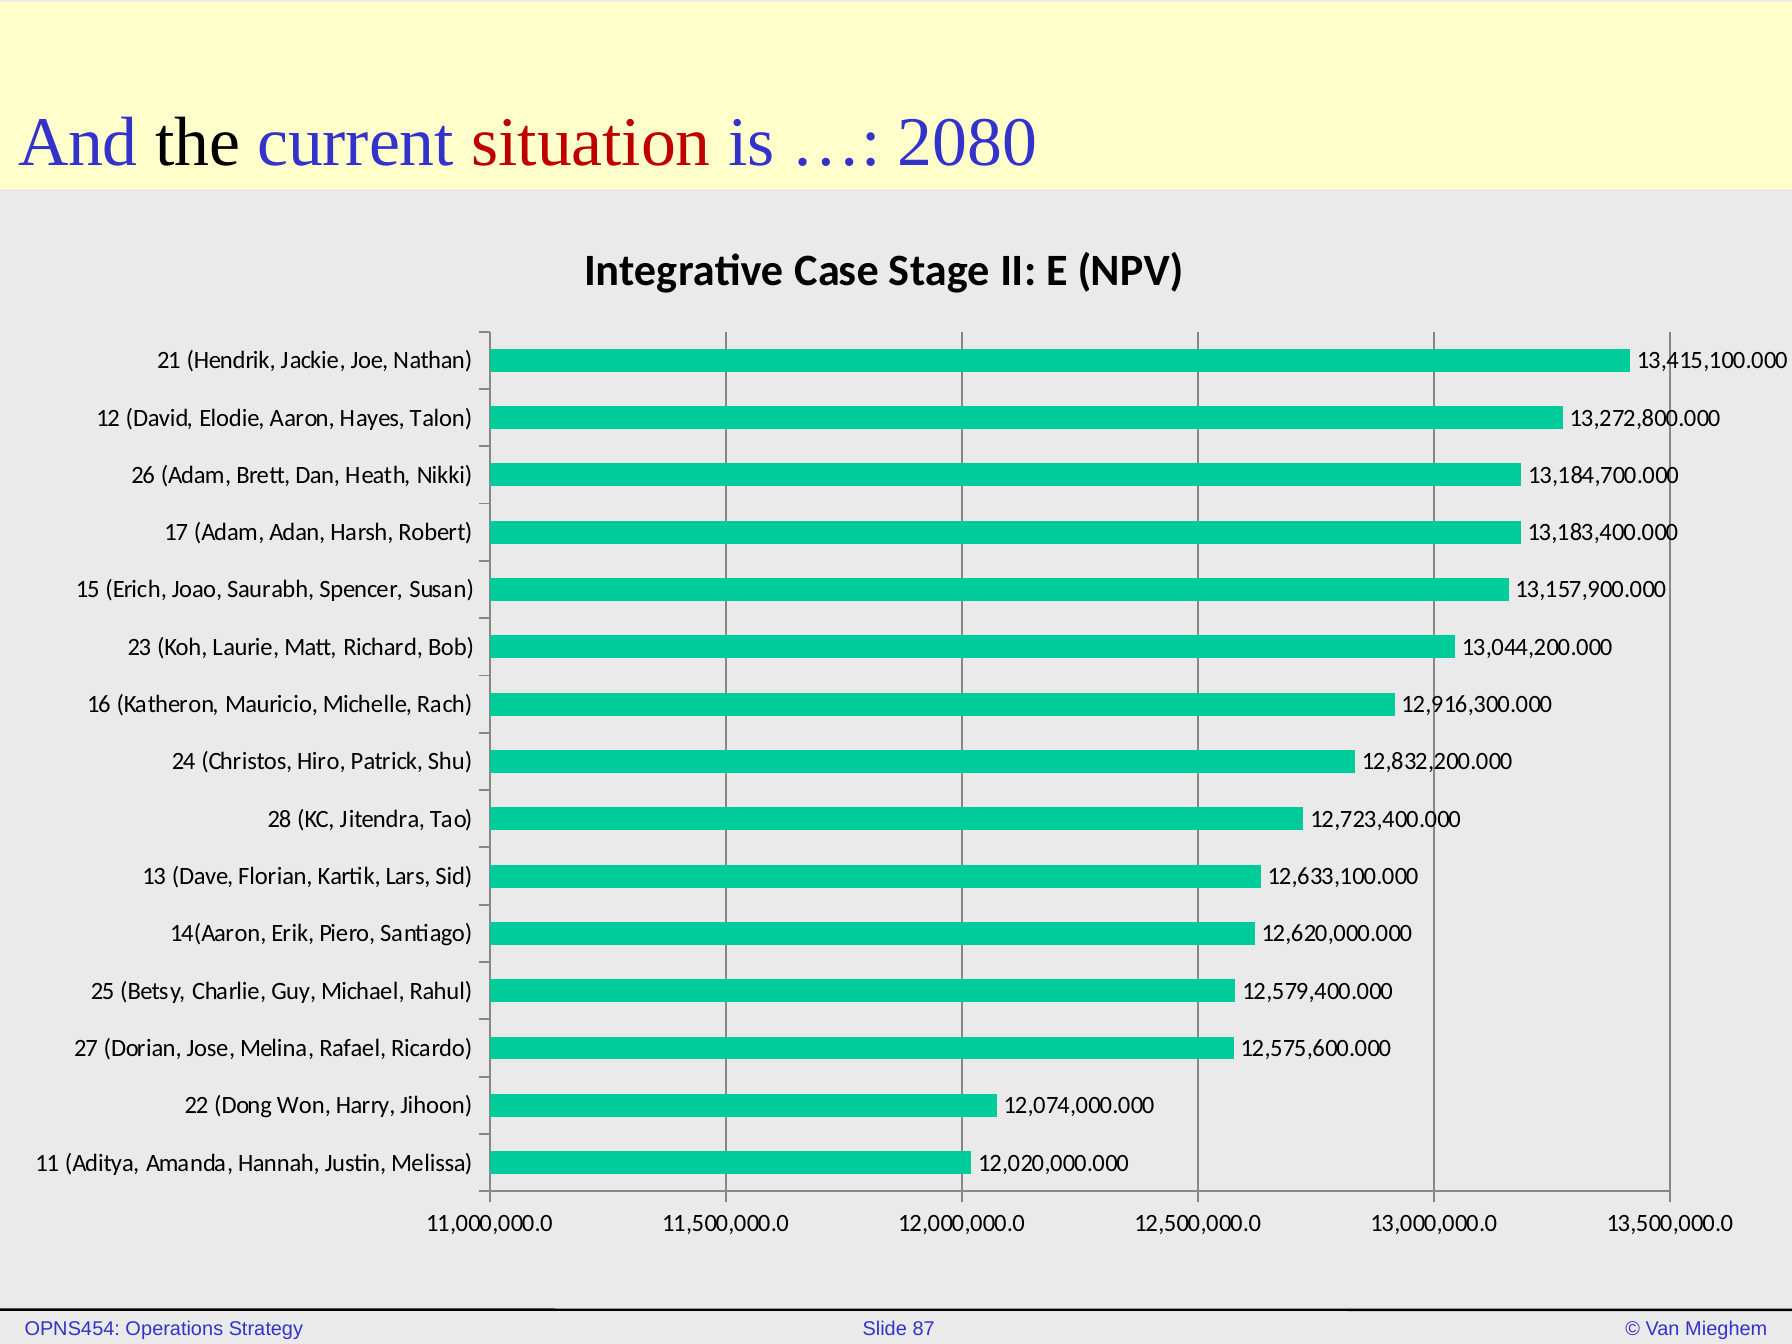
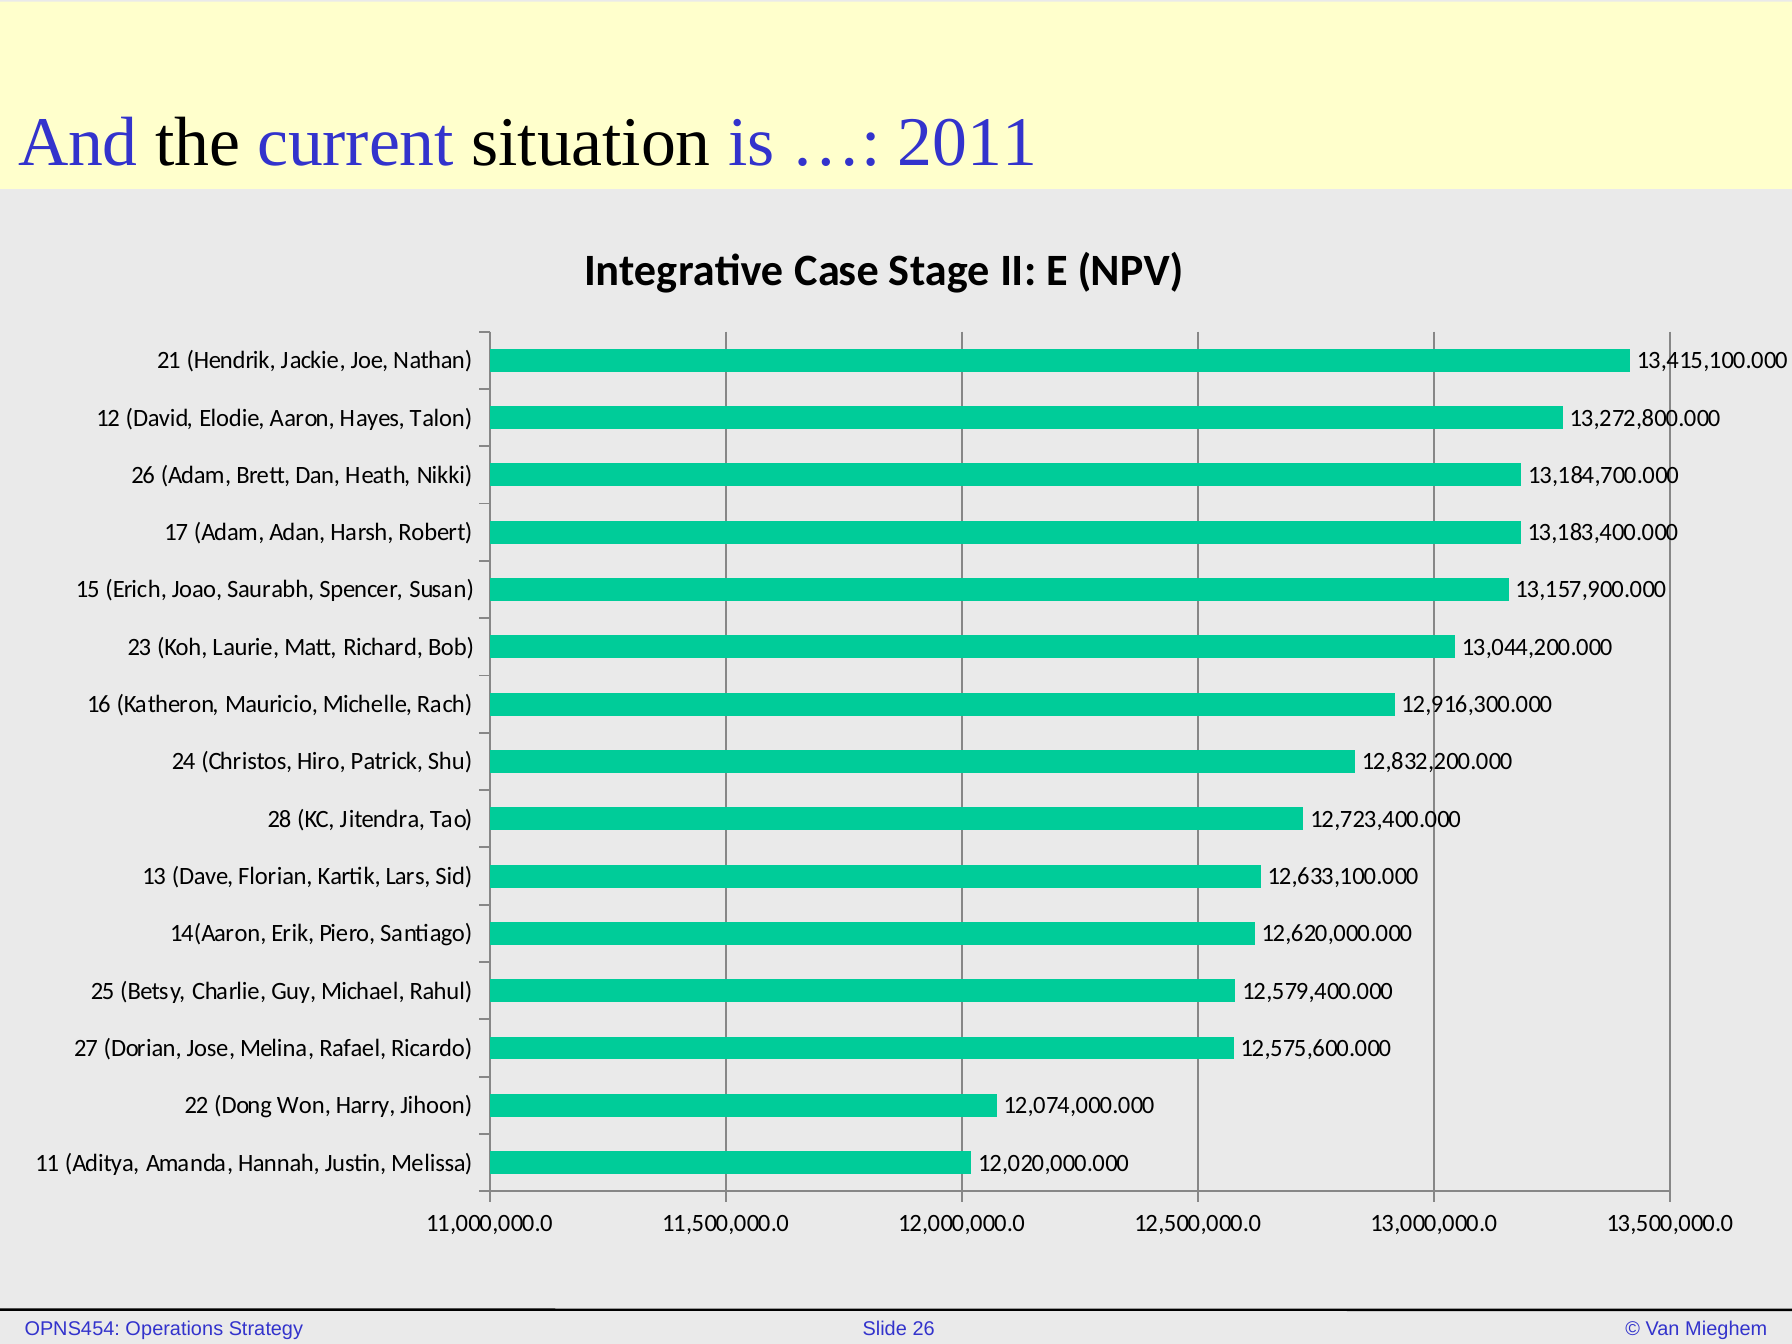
situation colour: red -> black
2080: 2080 -> 2011
87 at (924, 1329): 87 -> 26
